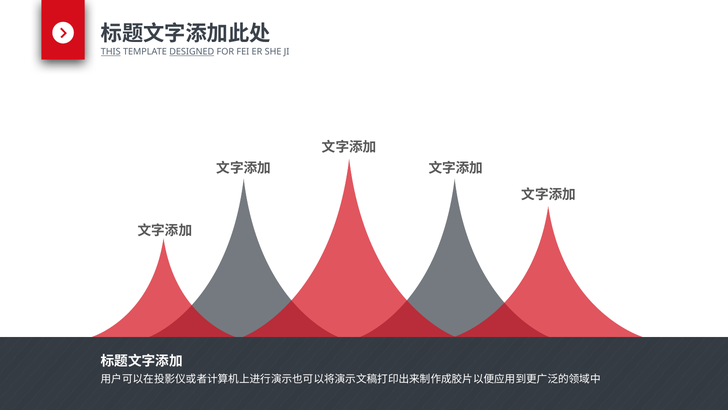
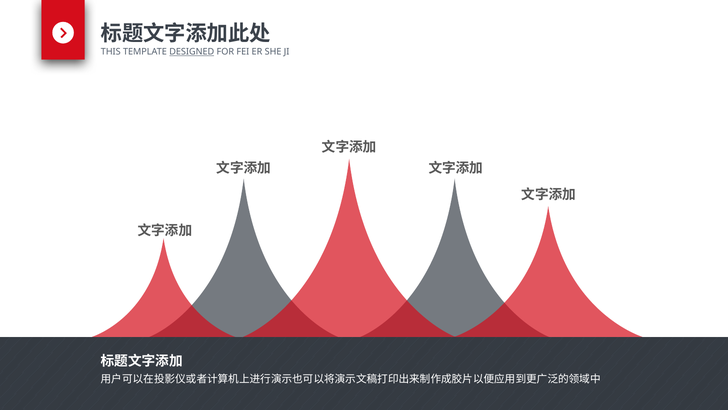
THIS underline: present -> none
